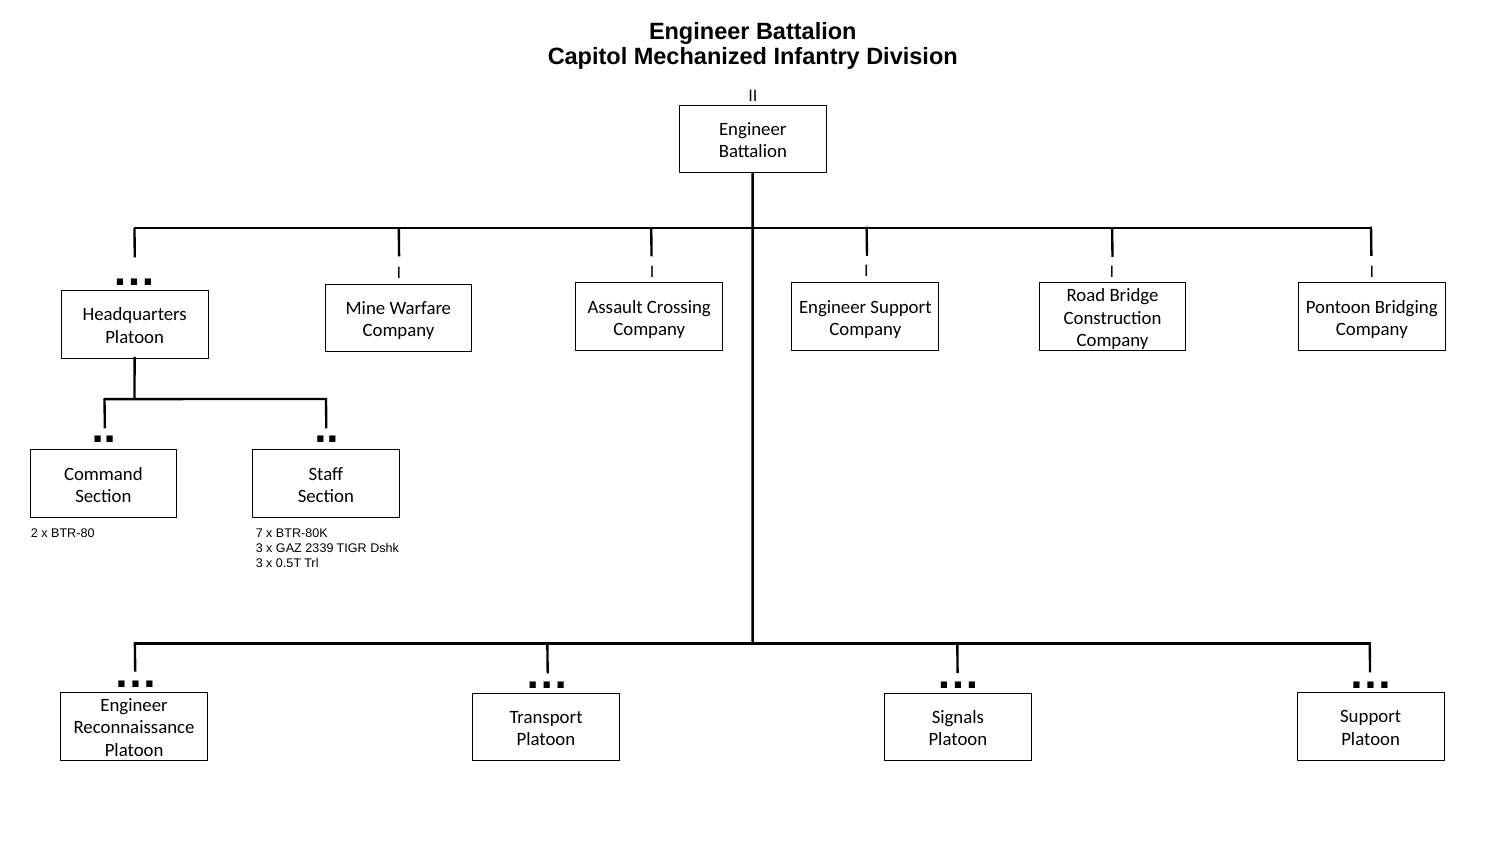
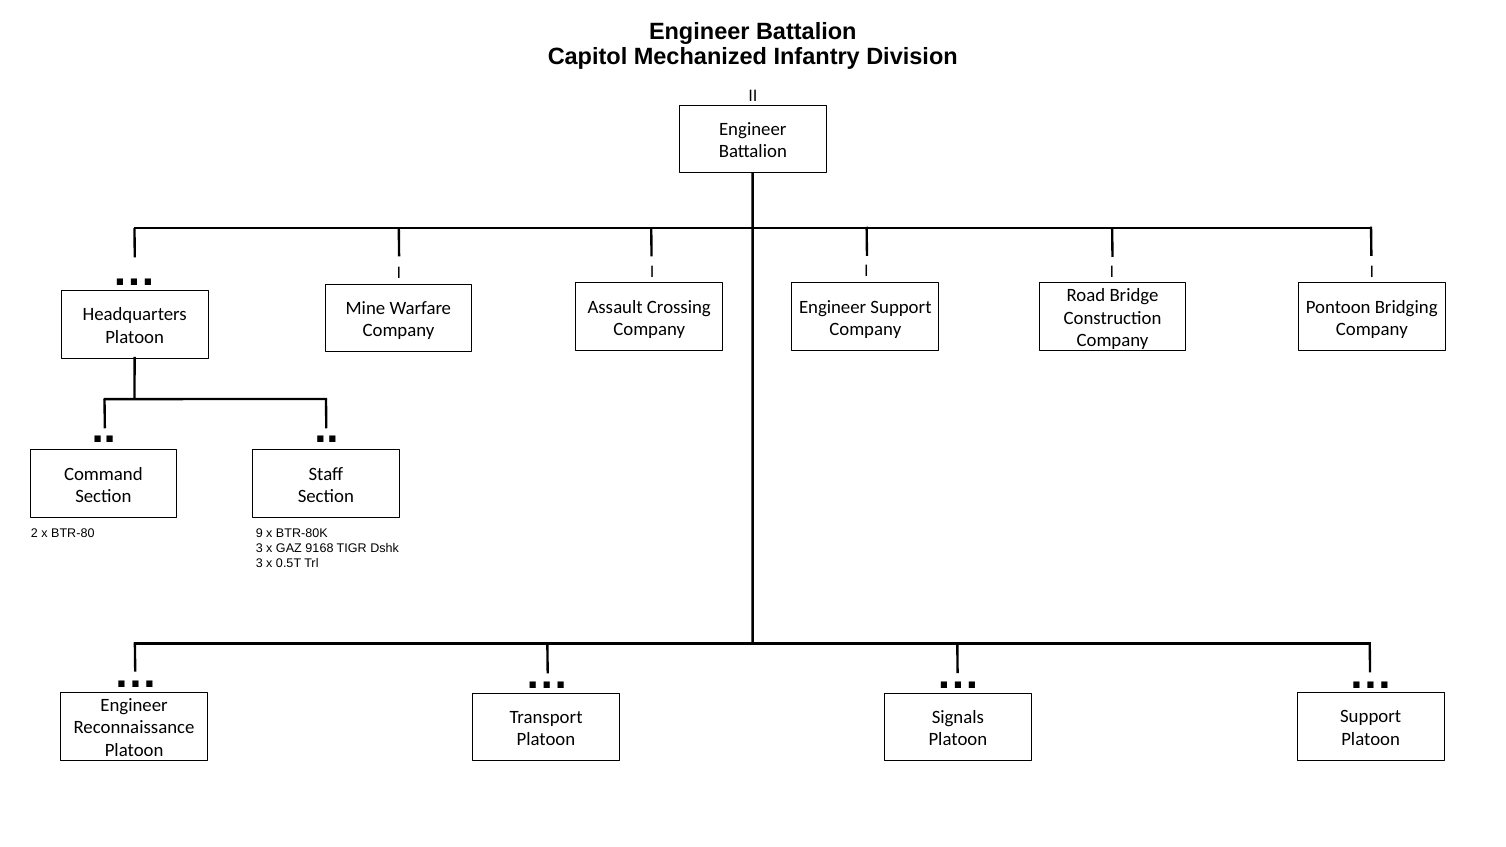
7: 7 -> 9
2339: 2339 -> 9168
